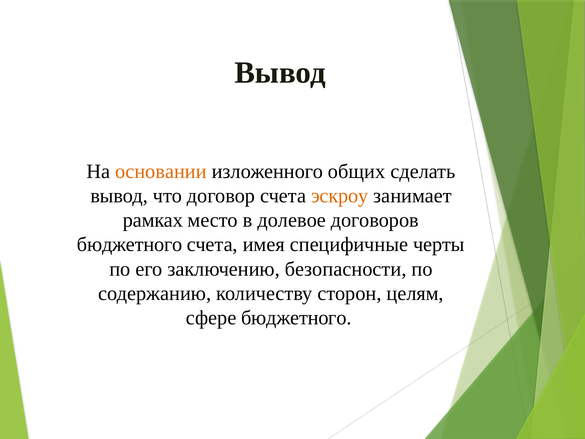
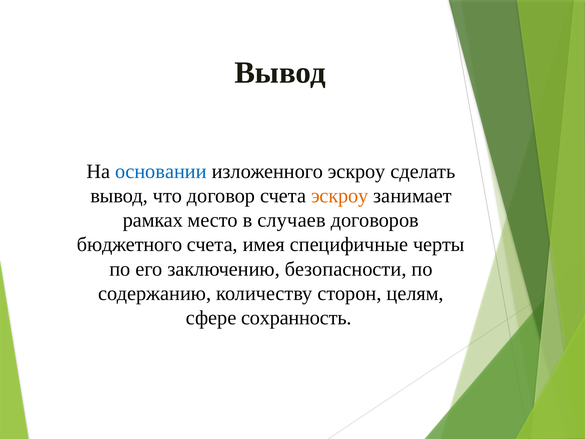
основании colour: orange -> blue
изложенного общих: общих -> эскроу
долевое: долевое -> случаев
сфере бюджетного: бюджетного -> сохранность
